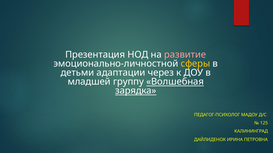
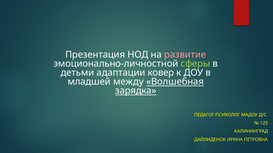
сферы colour: yellow -> light green
через: через -> ковер
группу: группу -> между
